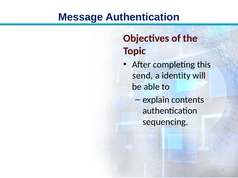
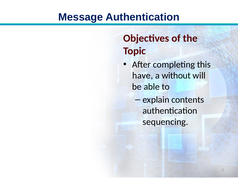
send: send -> have
identity: identity -> without
